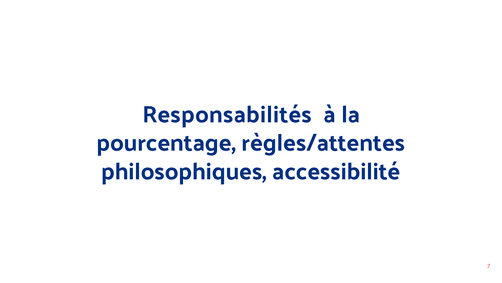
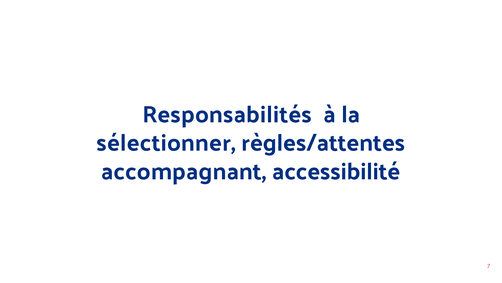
pourcentage: pourcentage -> sélectionner
philosophiques: philosophiques -> accompagnant
